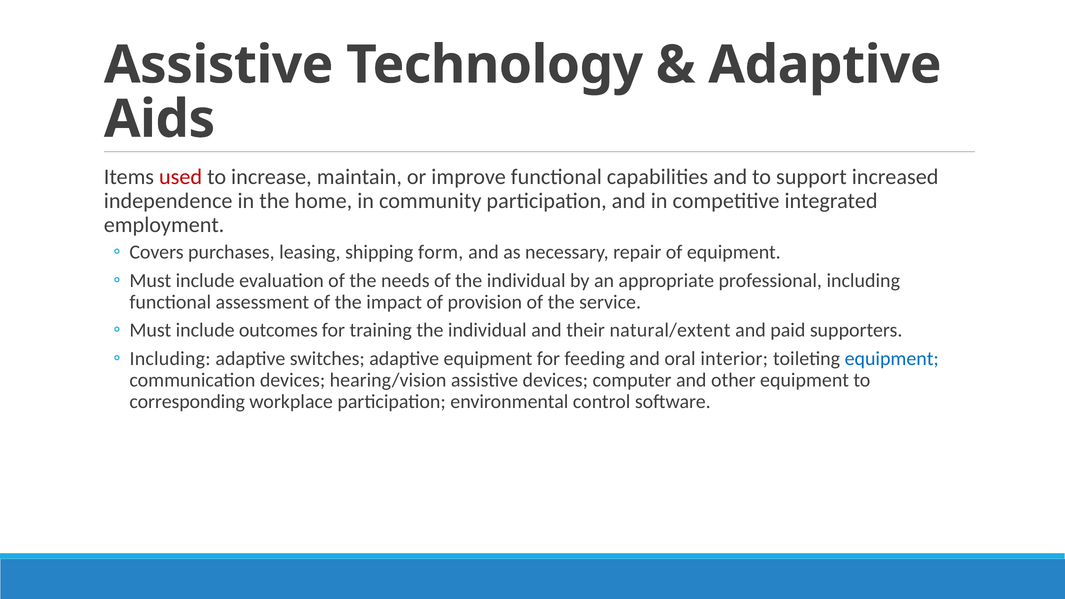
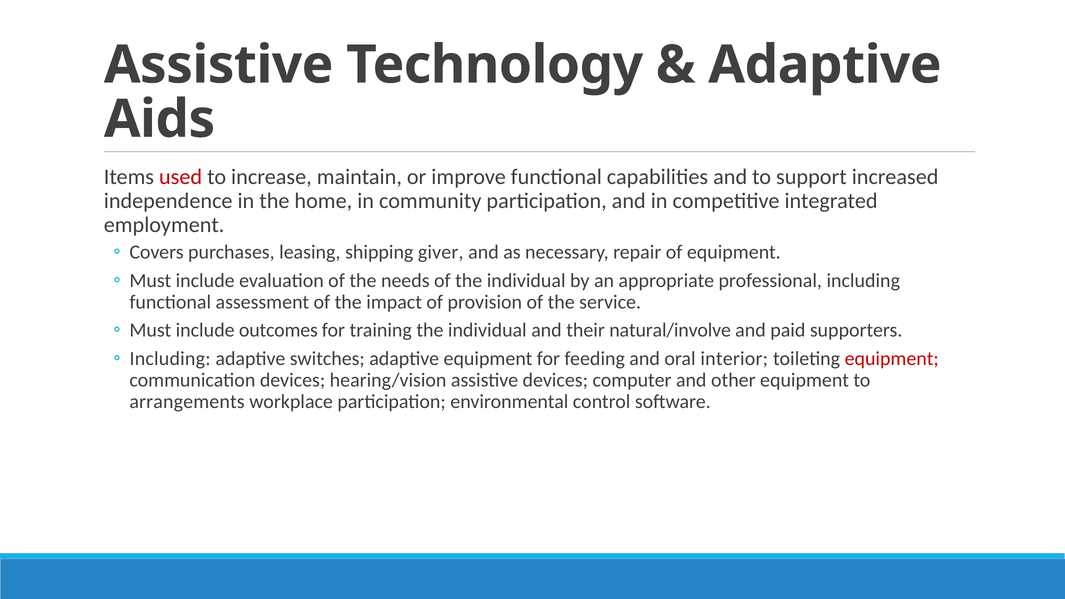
form: form -> giver
natural/extent: natural/extent -> natural/involve
equipment at (892, 359) colour: blue -> red
corresponding: corresponding -> arrangements
